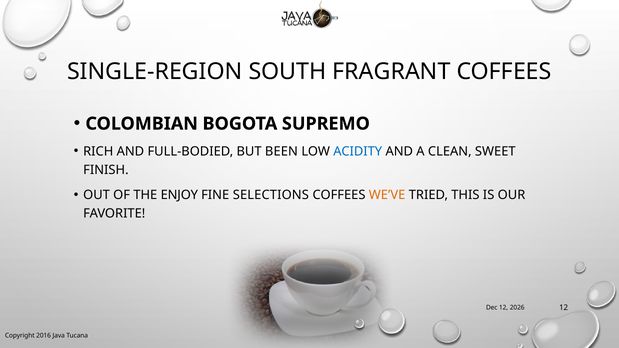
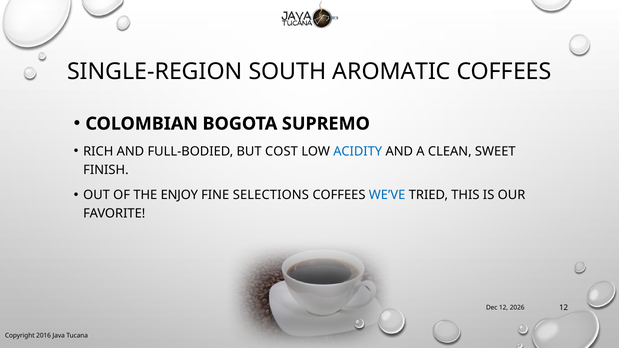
FRAGRANT: FRAGRANT -> AROMATIC
BEEN: BEEN -> COST
WE’VE colour: orange -> blue
